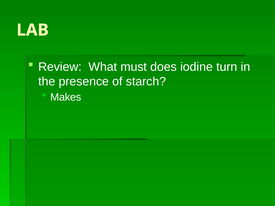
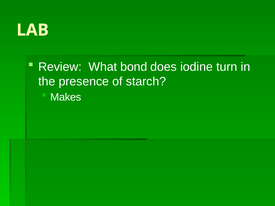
must: must -> bond
